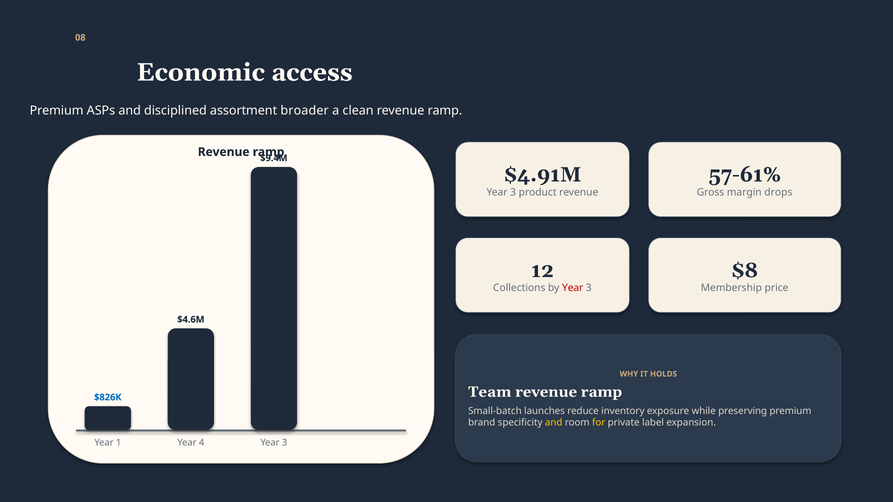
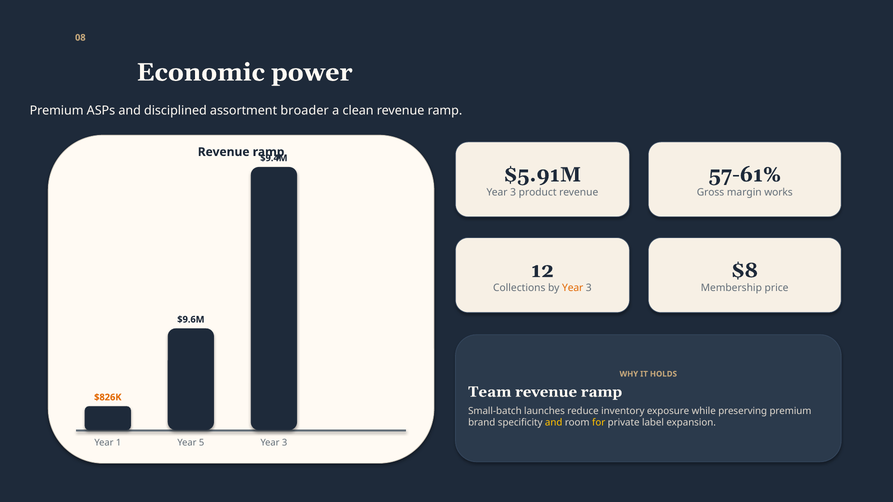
access: access -> power
$4.91M: $4.91M -> $5.91M
drops: drops -> works
Year at (573, 288) colour: red -> orange
$4.6M: $4.6M -> $9.6M
$826K colour: blue -> orange
4: 4 -> 5
